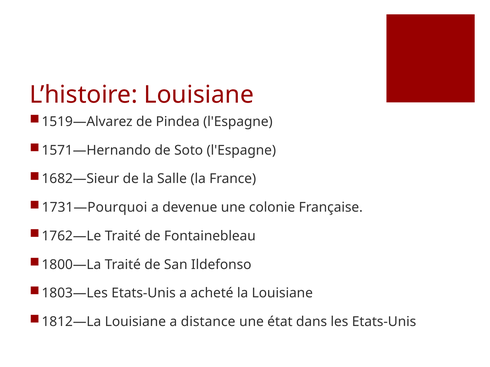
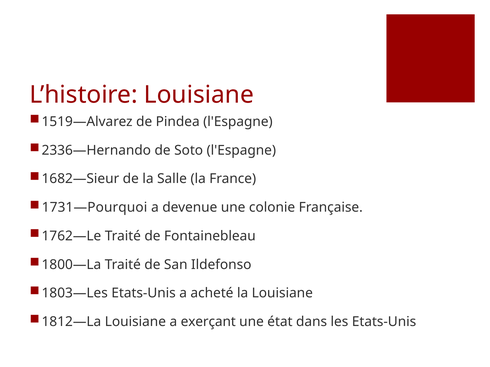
1571—Hernando: 1571—Hernando -> 2336—Hernando
distance: distance -> exerçant
